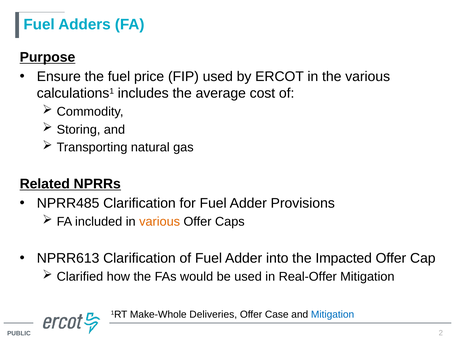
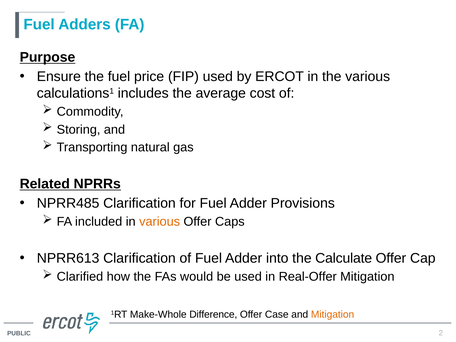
Impacted: Impacted -> Calculate
Deliveries: Deliveries -> Difference
Mitigation at (333, 315) colour: blue -> orange
